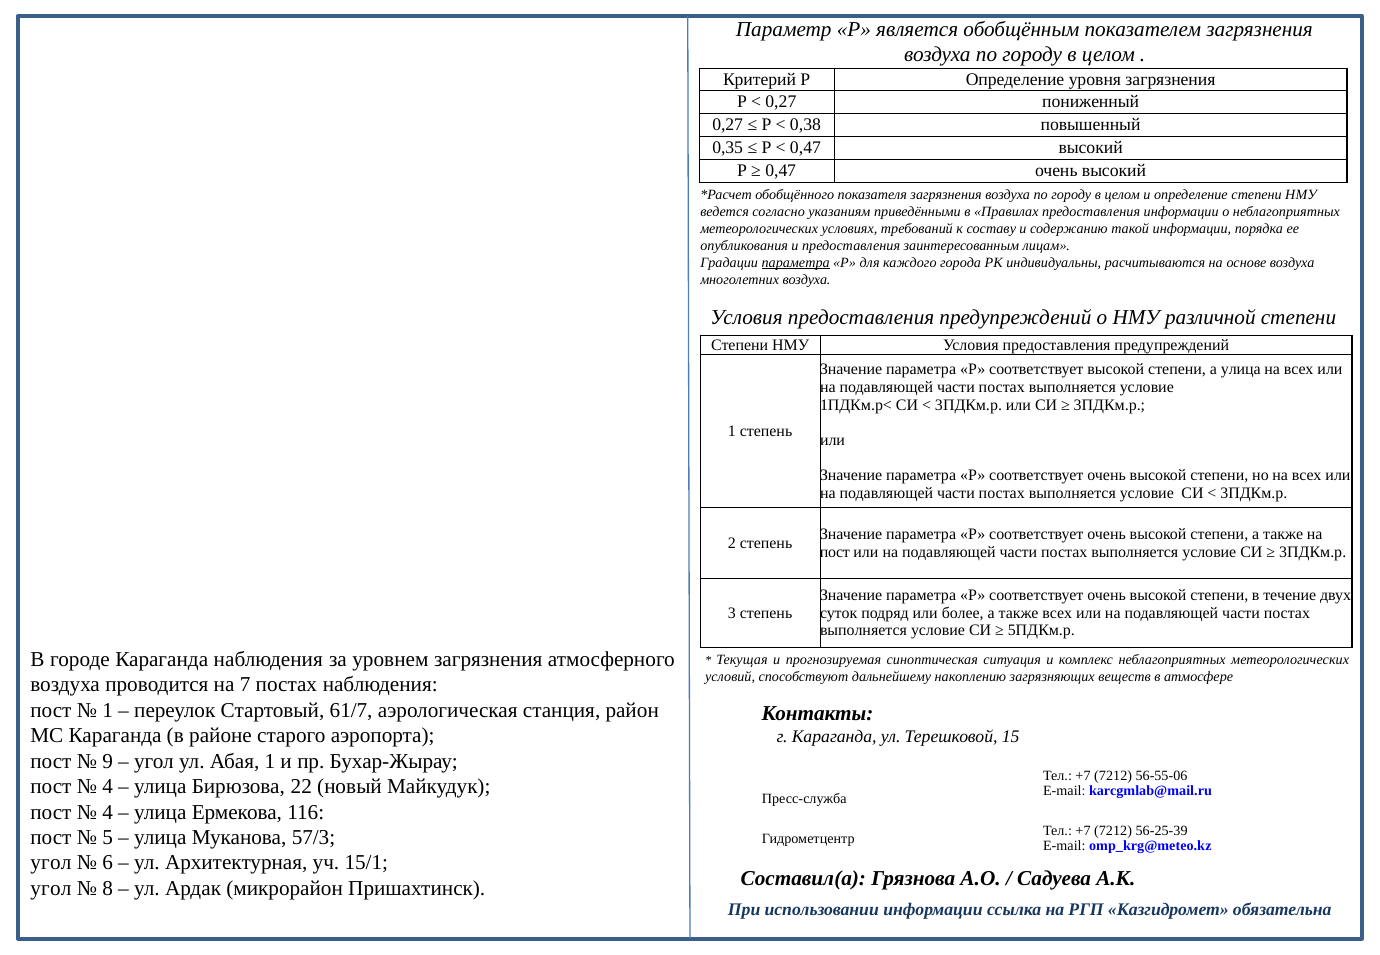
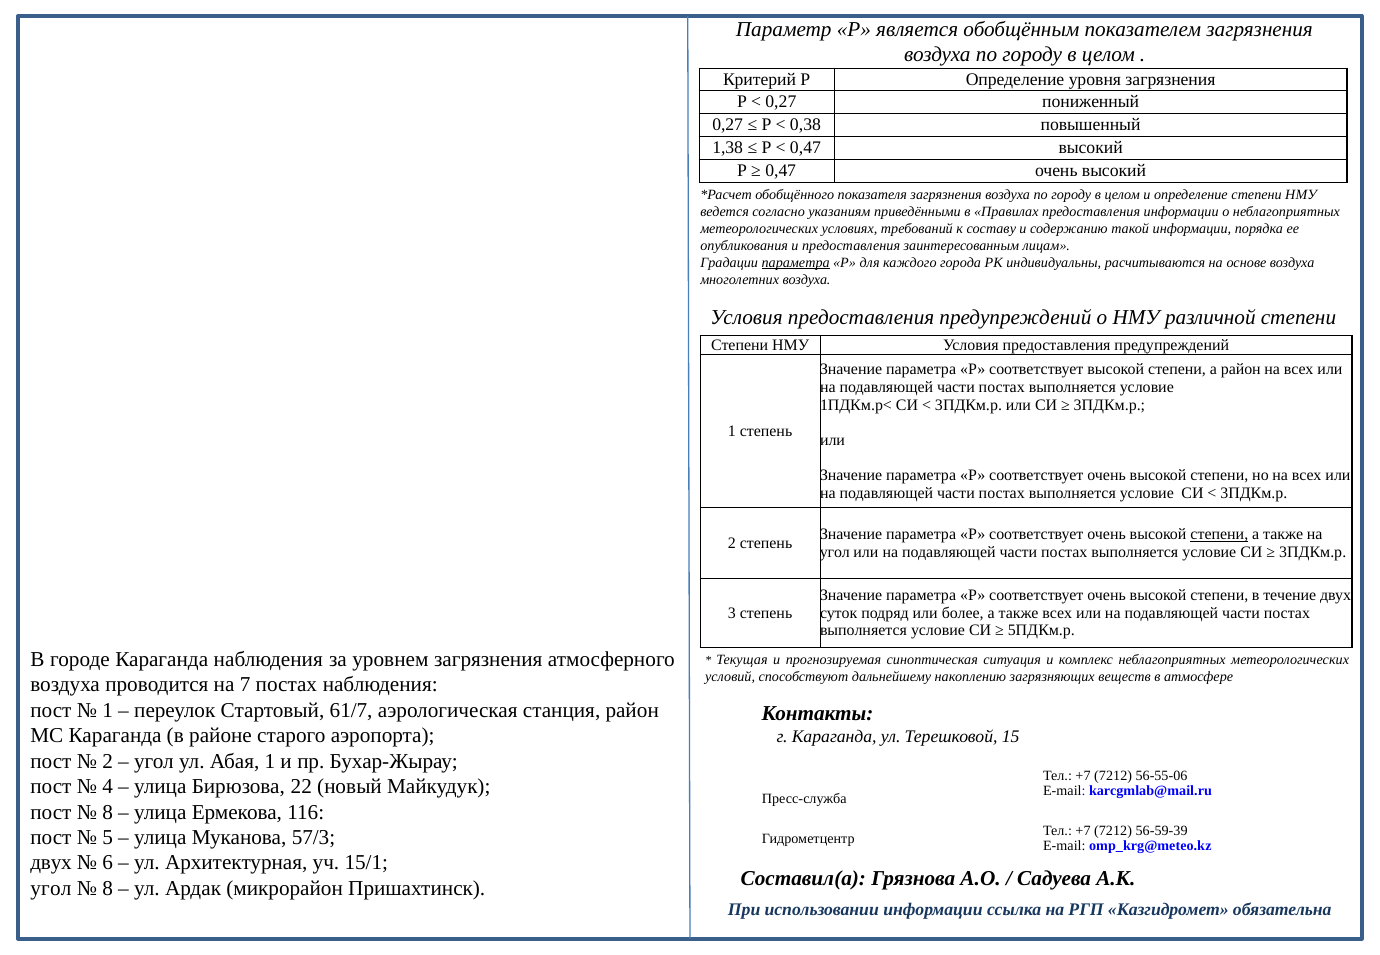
0,35: 0,35 -> 1,38
а улица: улица -> район
степени at (1219, 535) underline: none -> present
пост at (835, 552): пост -> угол
9 at (108, 761): 9 -> 2
4 at (108, 812): 4 -> 8
56-25-39: 56-25-39 -> 56-59-39
угол at (51, 863): угол -> двух
